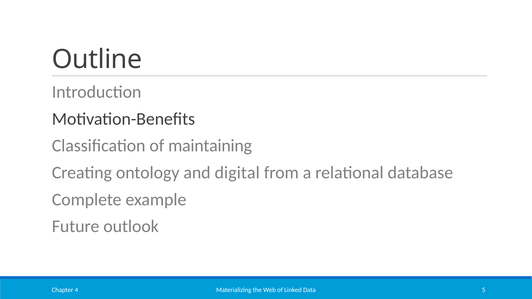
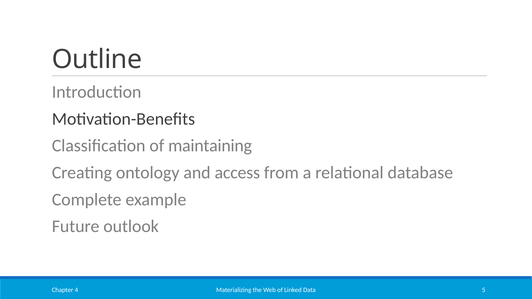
digital: digital -> access
